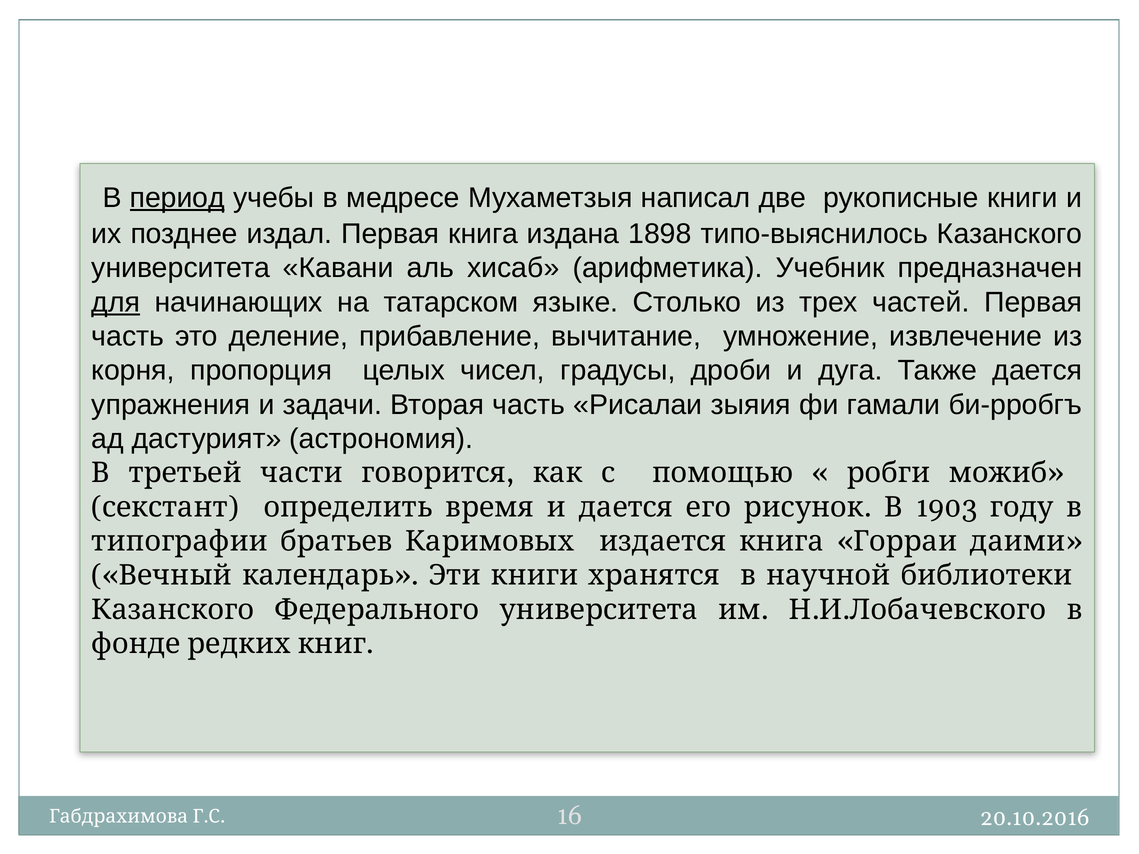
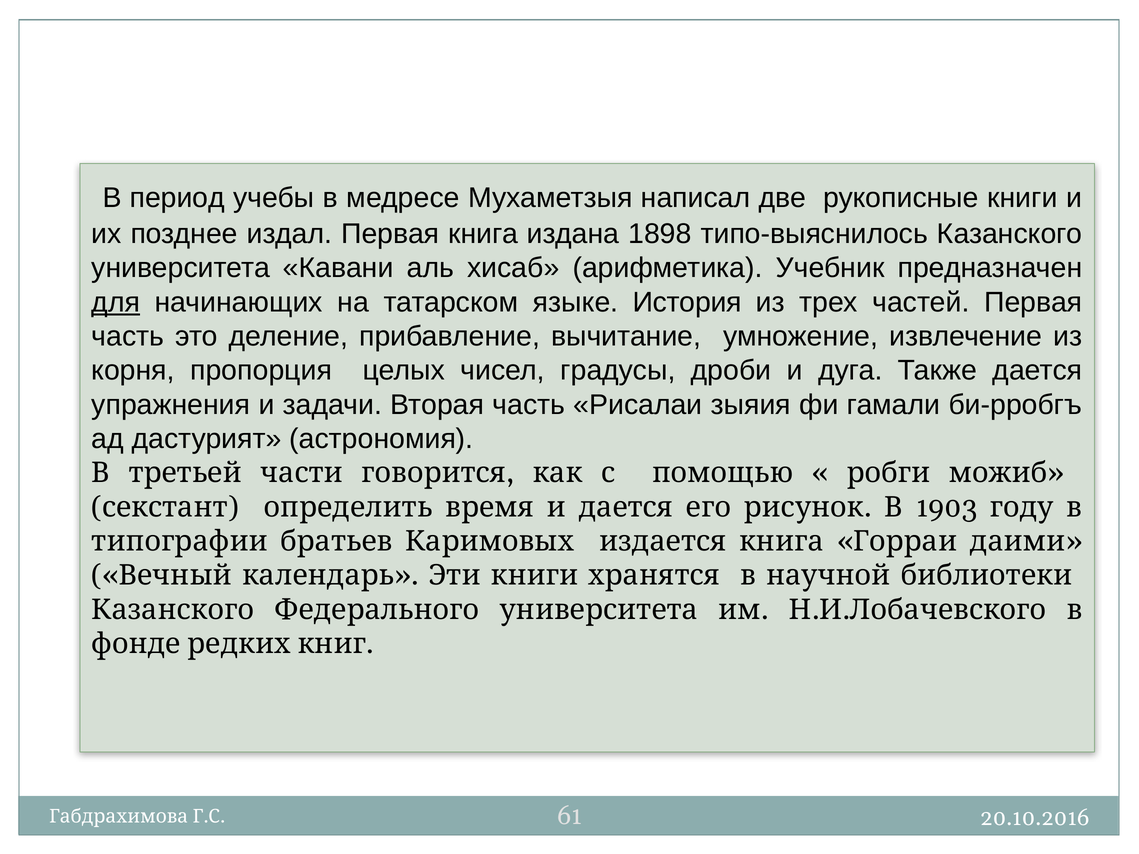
период underline: present -> none
Столько: Столько -> История
16: 16 -> 61
